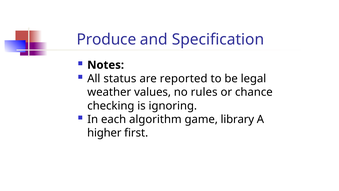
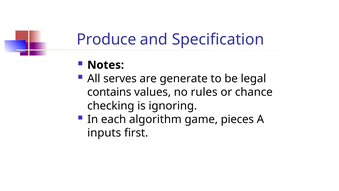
status: status -> serves
reported: reported -> generate
weather: weather -> contains
library: library -> pieces
higher: higher -> inputs
